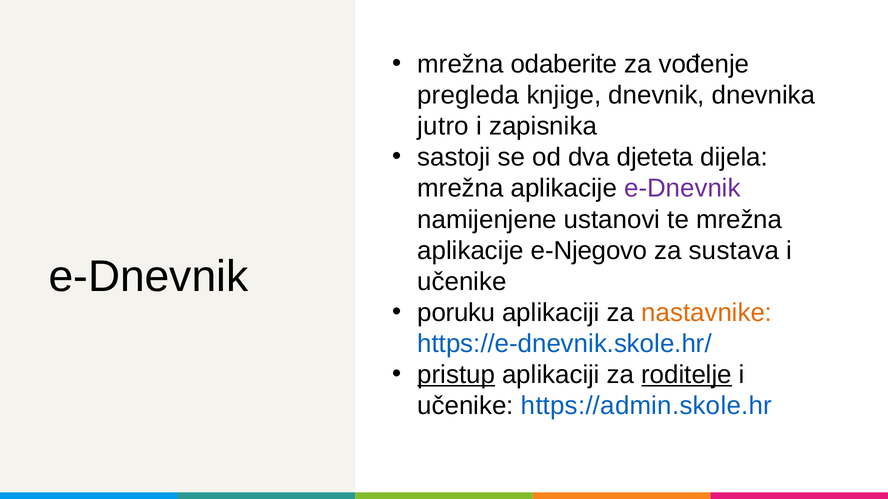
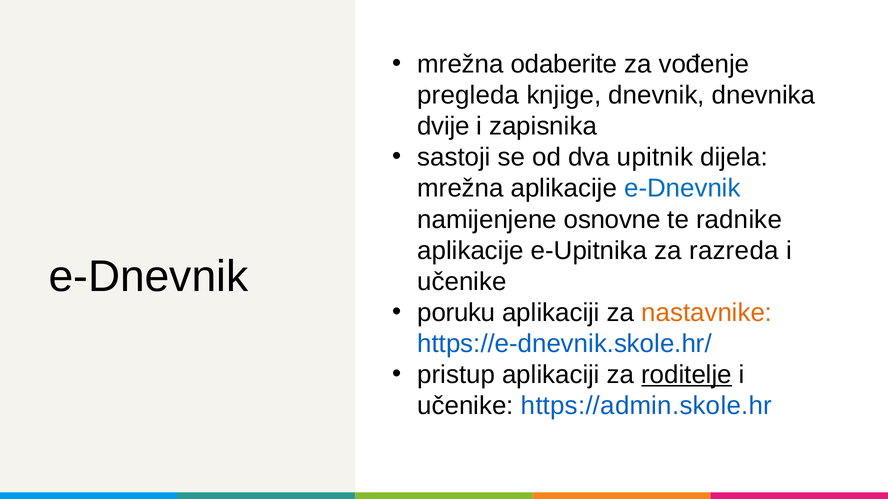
jutro: jutro -> dvije
djeteta: djeteta -> upitnik
e-Dnevnik at (682, 189) colour: purple -> blue
ustanovi: ustanovi -> osnovne
te mrežna: mrežna -> radnike
e-Njegovo: e-Njegovo -> e-Upitnika
sustava: sustava -> razreda
pristup underline: present -> none
